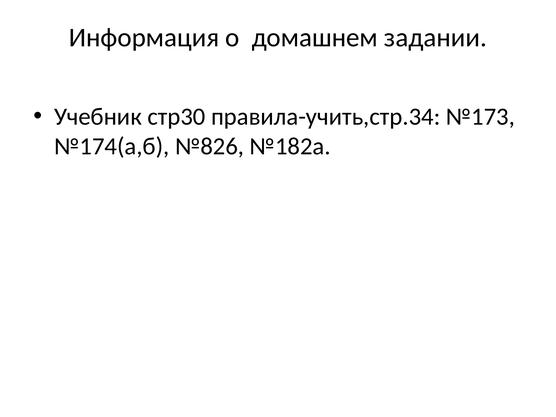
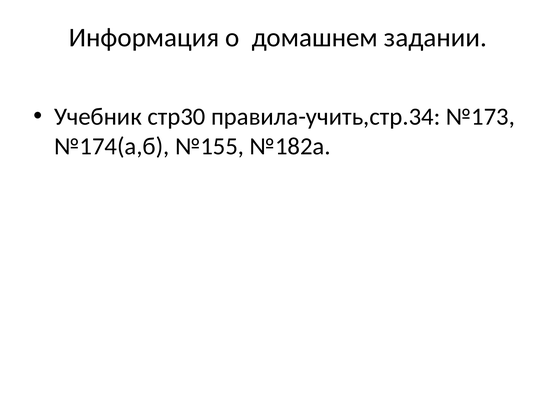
№826: №826 -> №155
